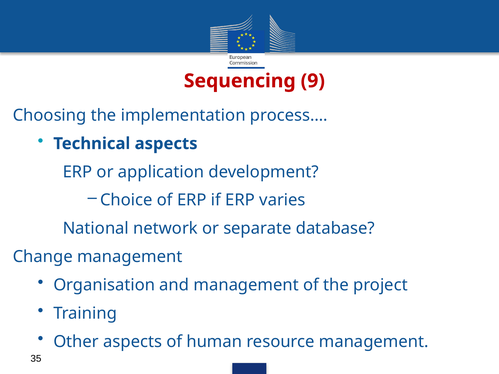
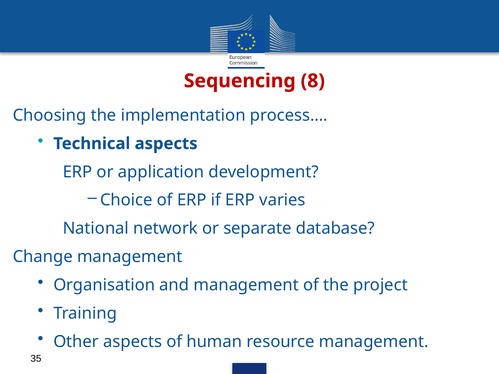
9: 9 -> 8
